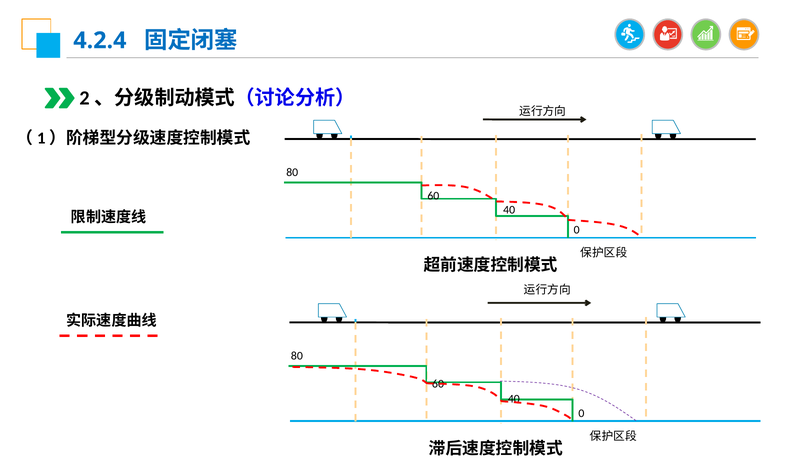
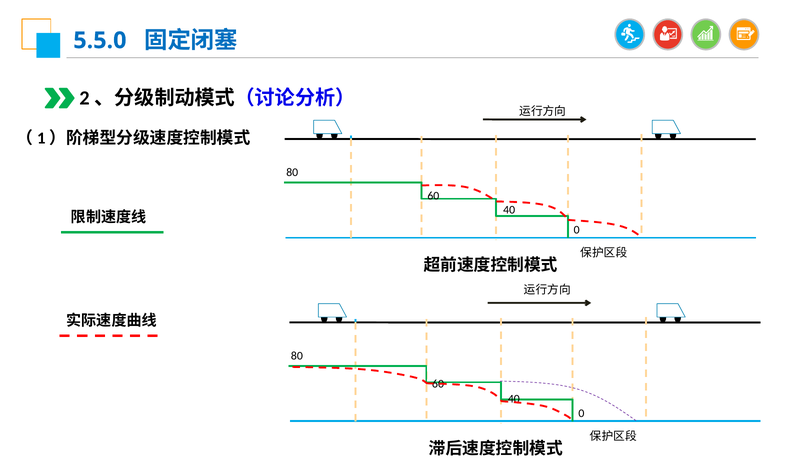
4.2.4: 4.2.4 -> 5.5.0
